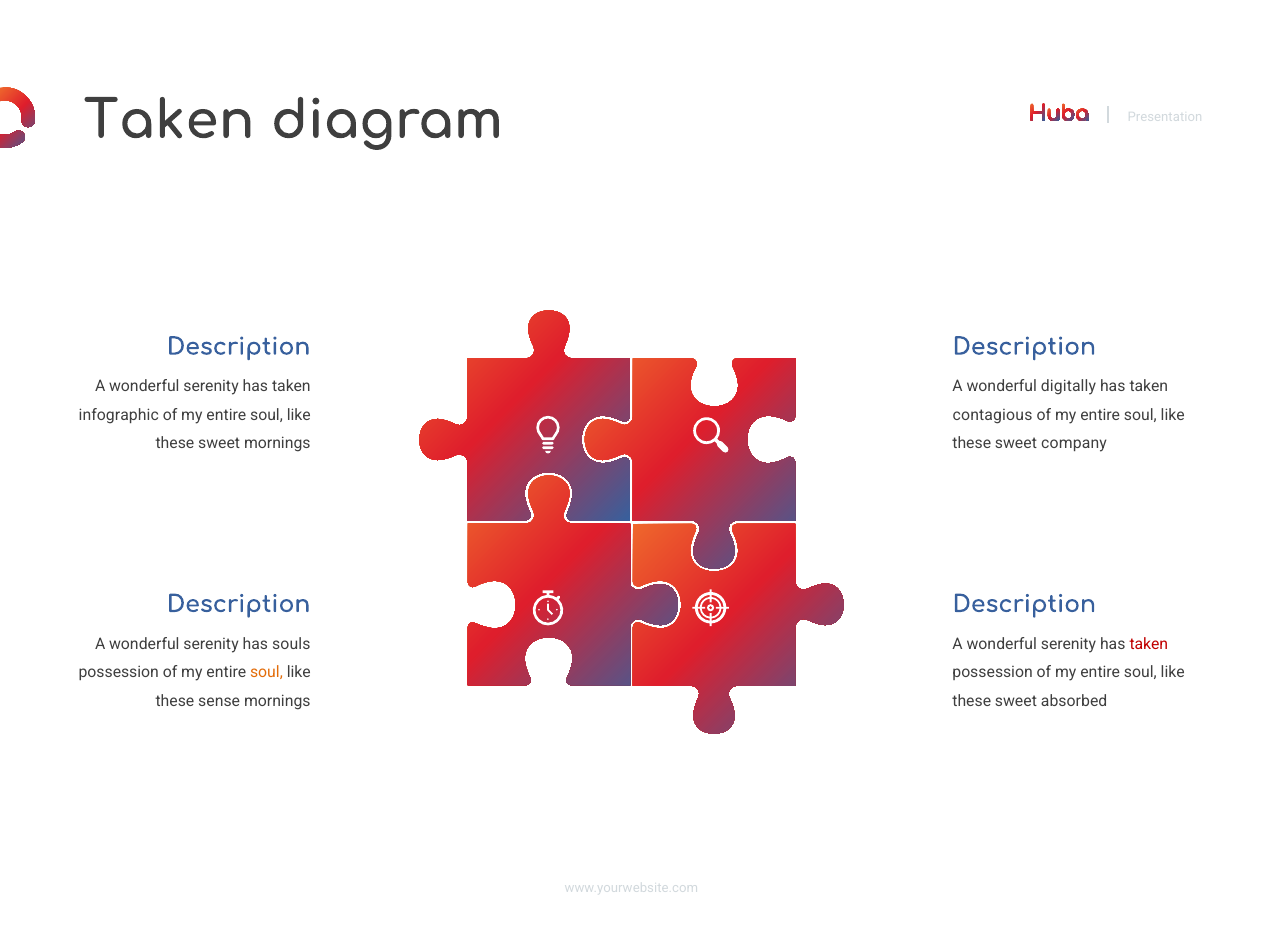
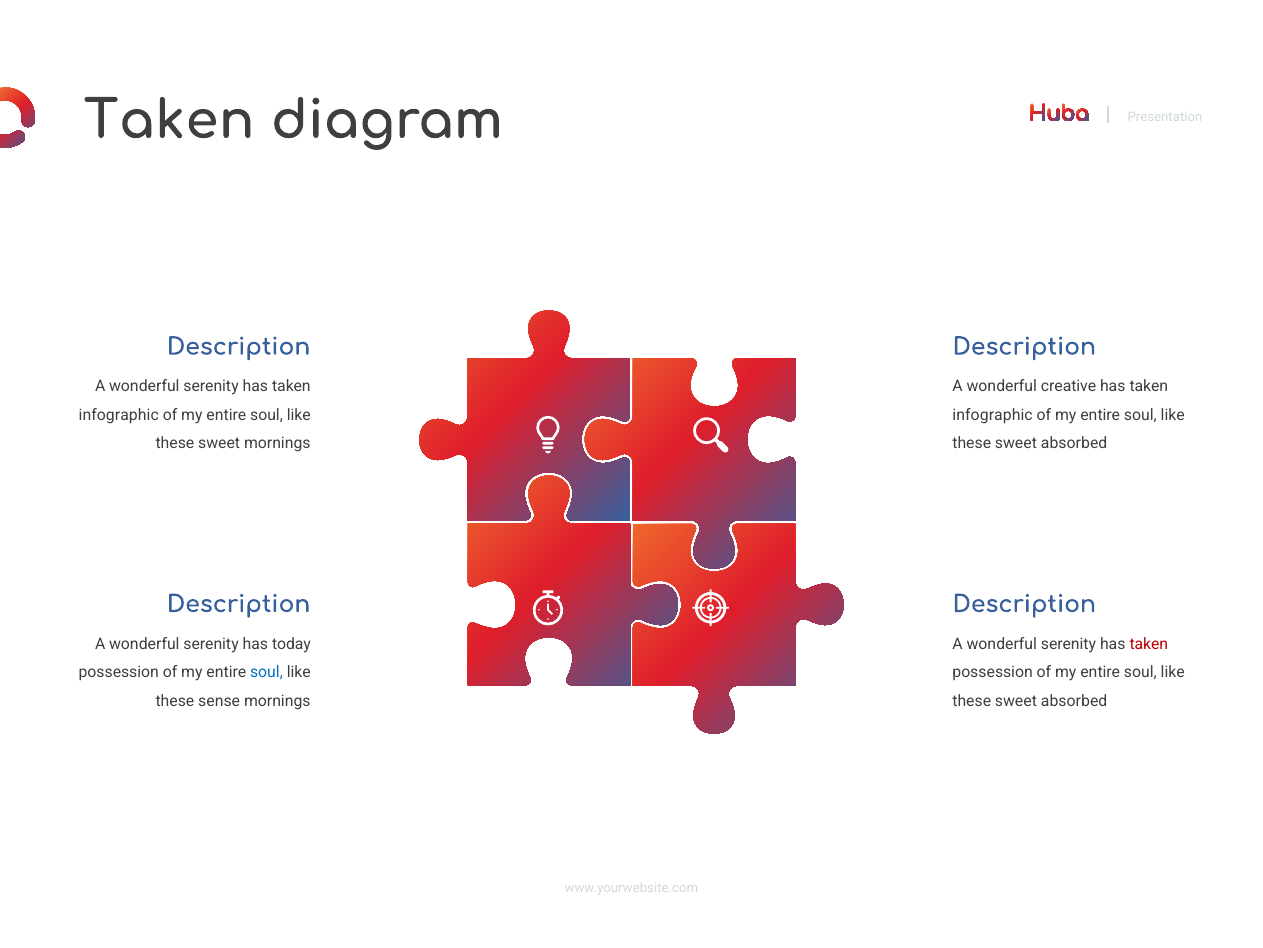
digitally: digitally -> creative
contagious at (993, 415): contagious -> infographic
company at (1074, 443): company -> absorbed
souls: souls -> today
soul at (266, 672) colour: orange -> blue
